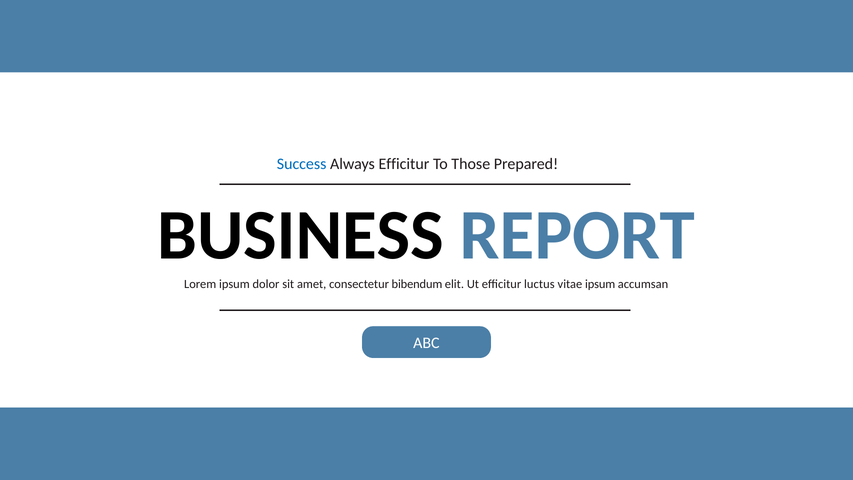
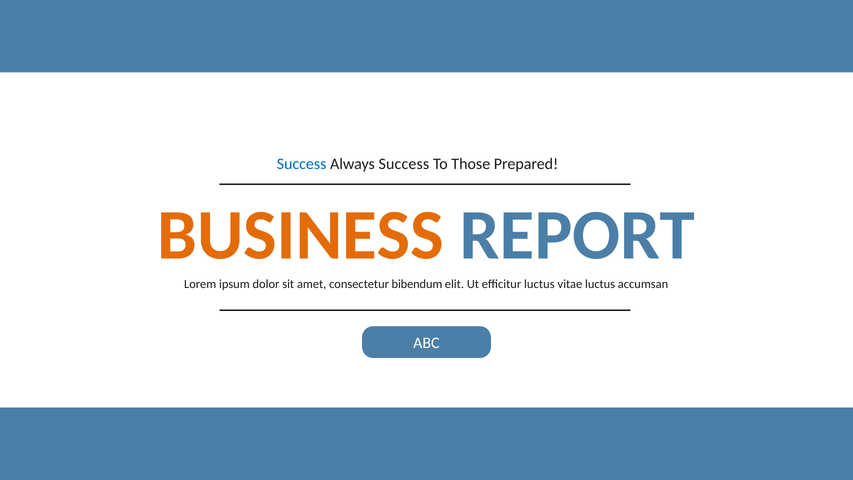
Always Efficitur: Efficitur -> Success
BUSINESS colour: black -> orange
vitae ipsum: ipsum -> luctus
